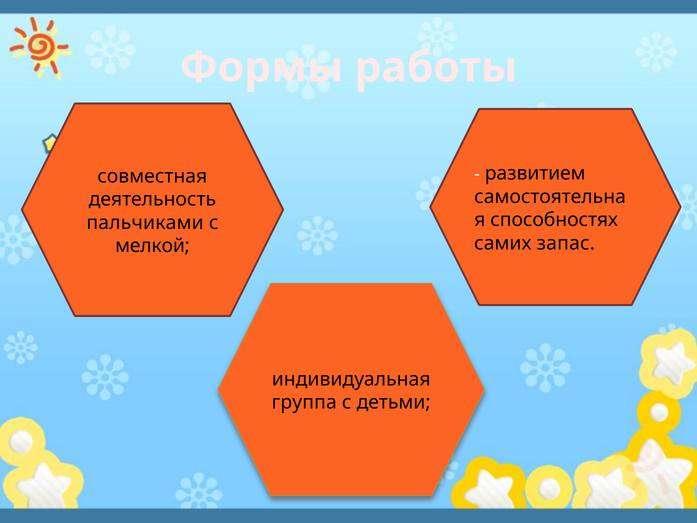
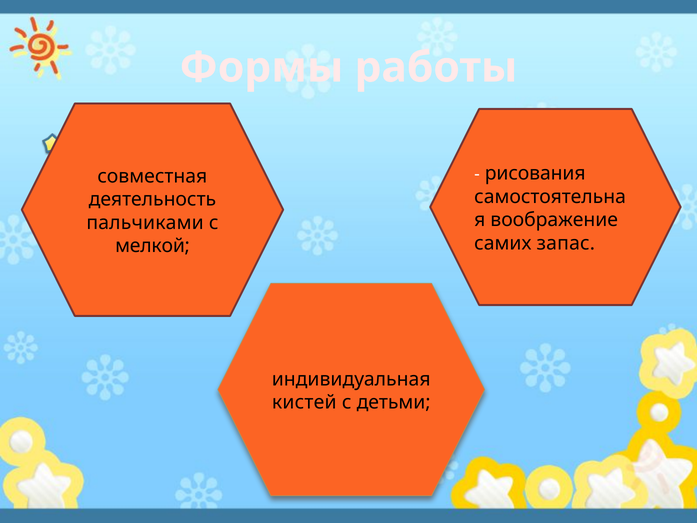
развитием: развитием -> рисования
способностях: способностях -> воображение
группа: группа -> кистей
